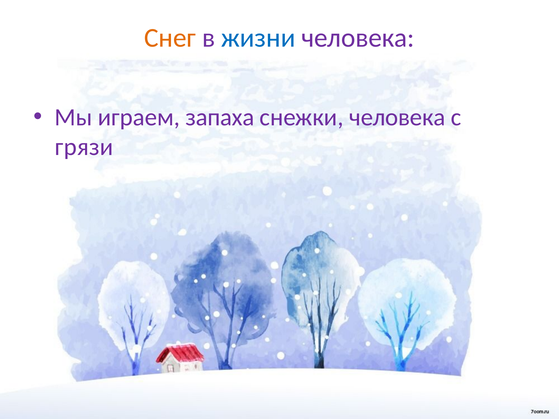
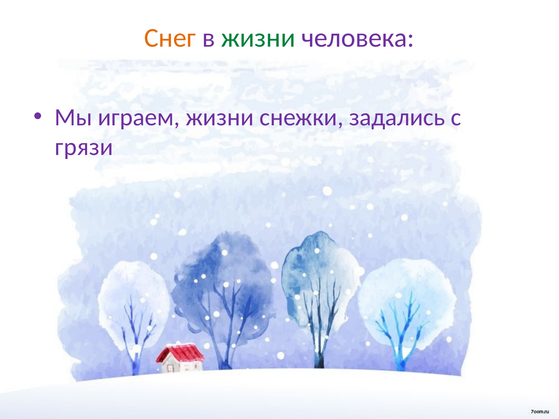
жизни at (258, 38) colour: blue -> green
играем запаха: запаха -> жизни
снежки человека: человека -> задались
